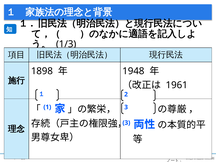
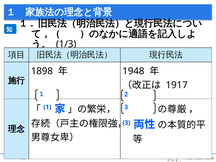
1961: 1961 -> 1917
